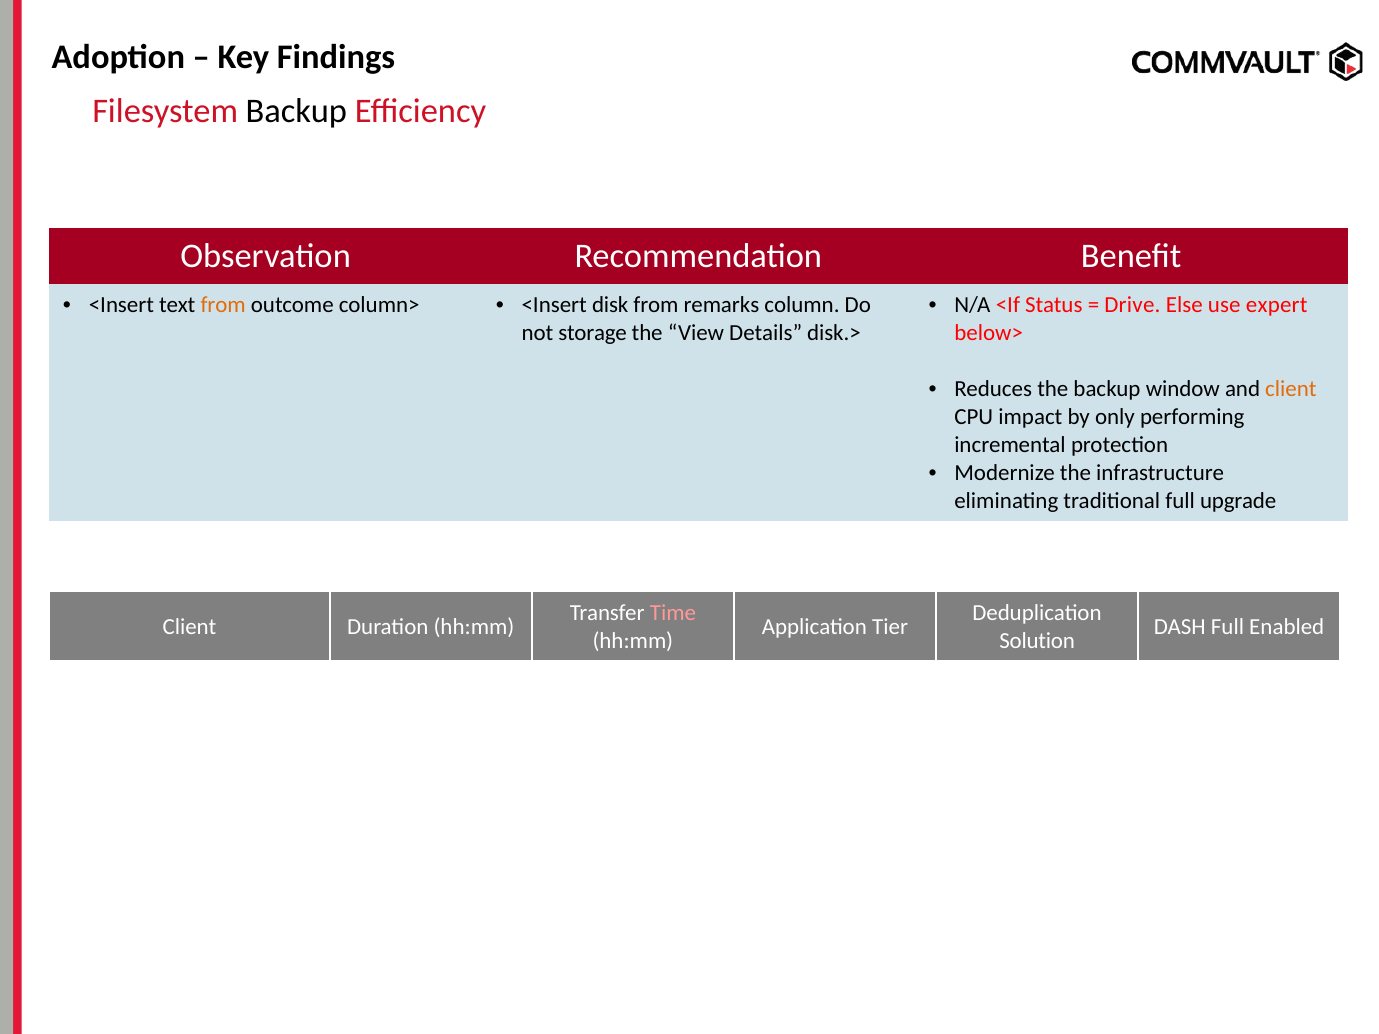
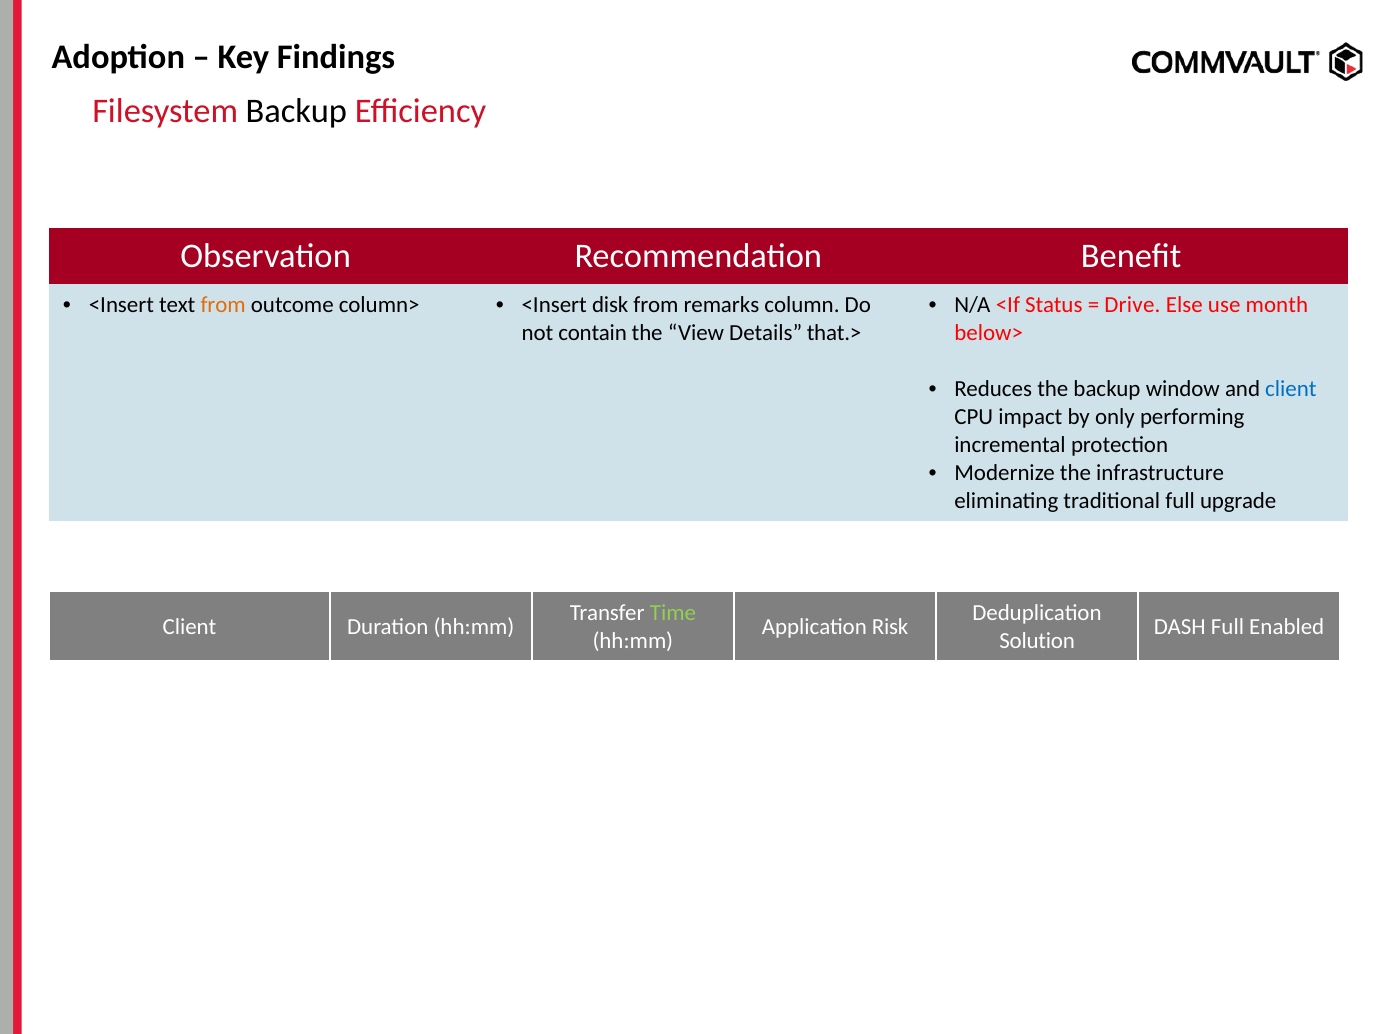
expert: expert -> month
storage: storage -> contain
disk.>: disk.> -> that.>
client at (1291, 389) colour: orange -> blue
Time colour: pink -> light green
Tier: Tier -> Risk
